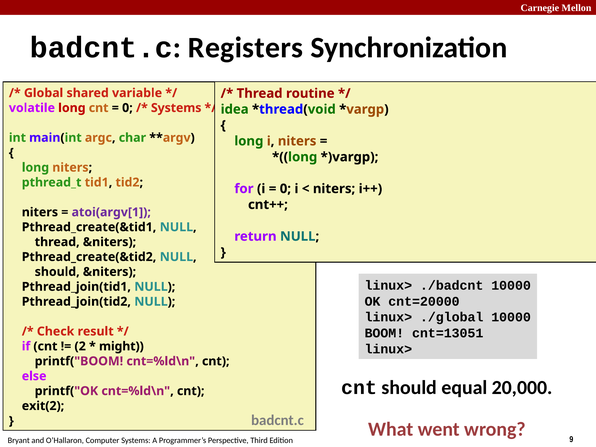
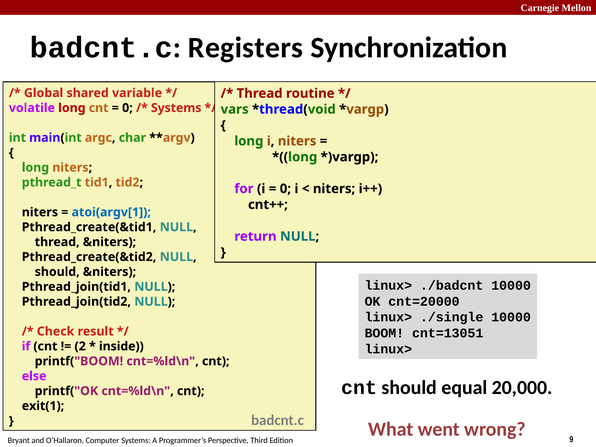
idea: idea -> vars
atoi(argv[1 colour: purple -> blue
./global: ./global -> ./single
might: might -> inside
exit(2: exit(2 -> exit(1
